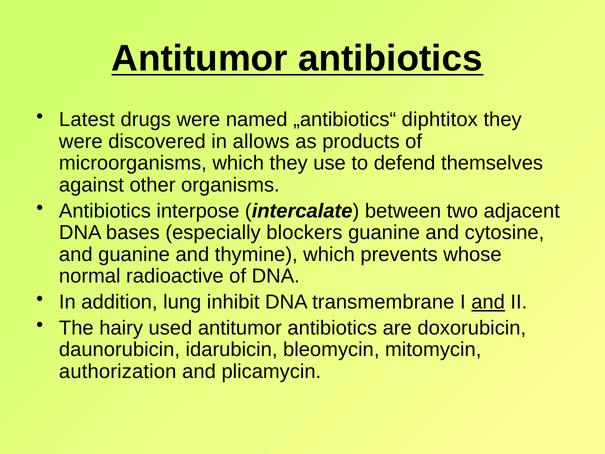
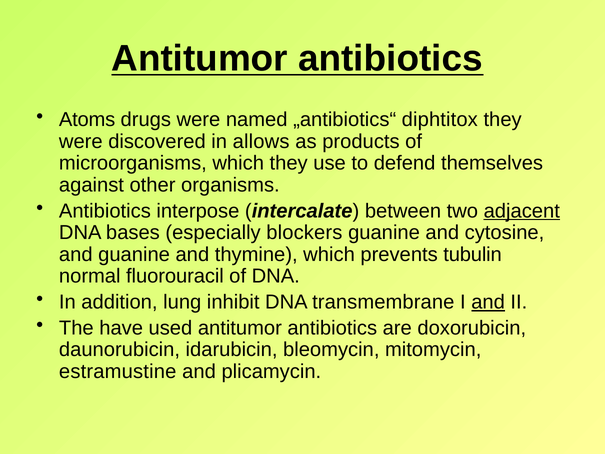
Latest: Latest -> Atoms
adjacent underline: none -> present
whose: whose -> tubulin
radioactive: radioactive -> fluorouracil
hairy: hairy -> have
authorization: authorization -> estramustine
